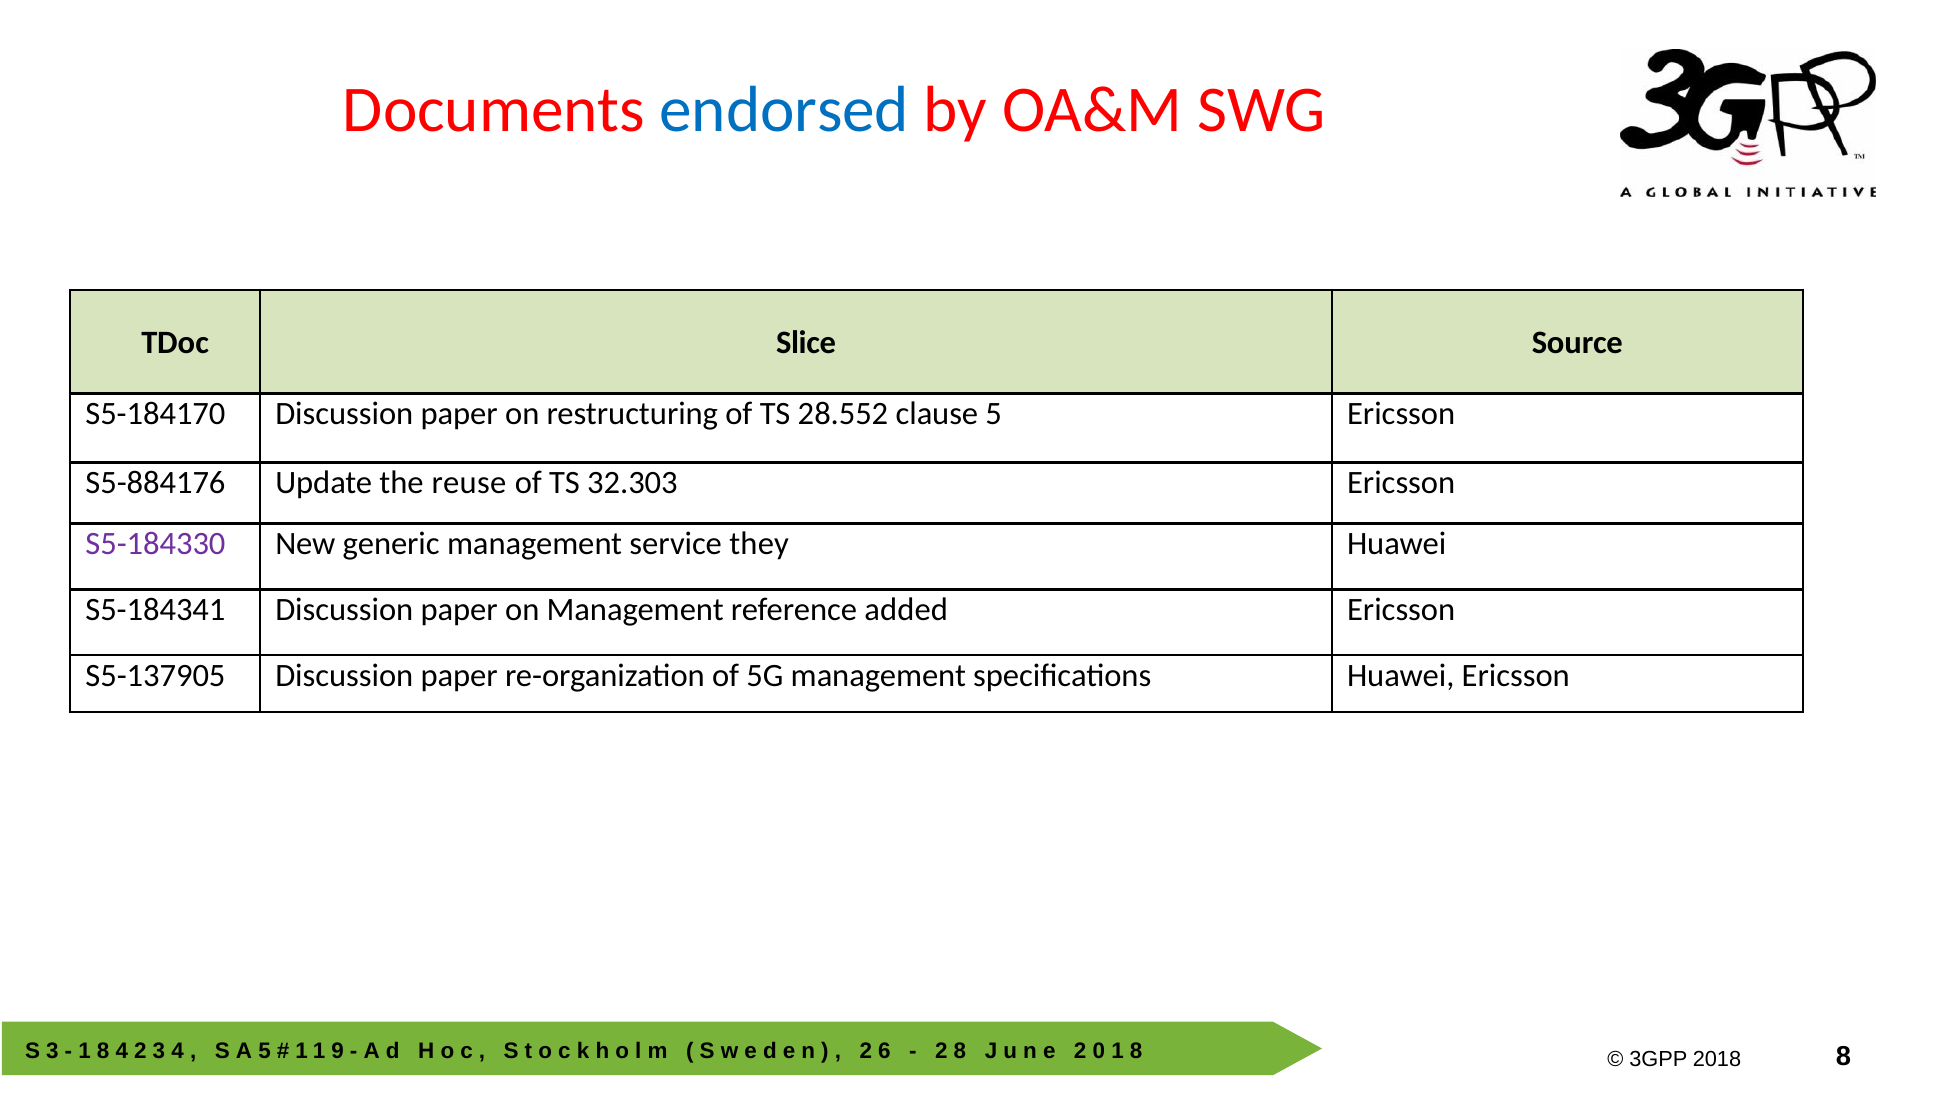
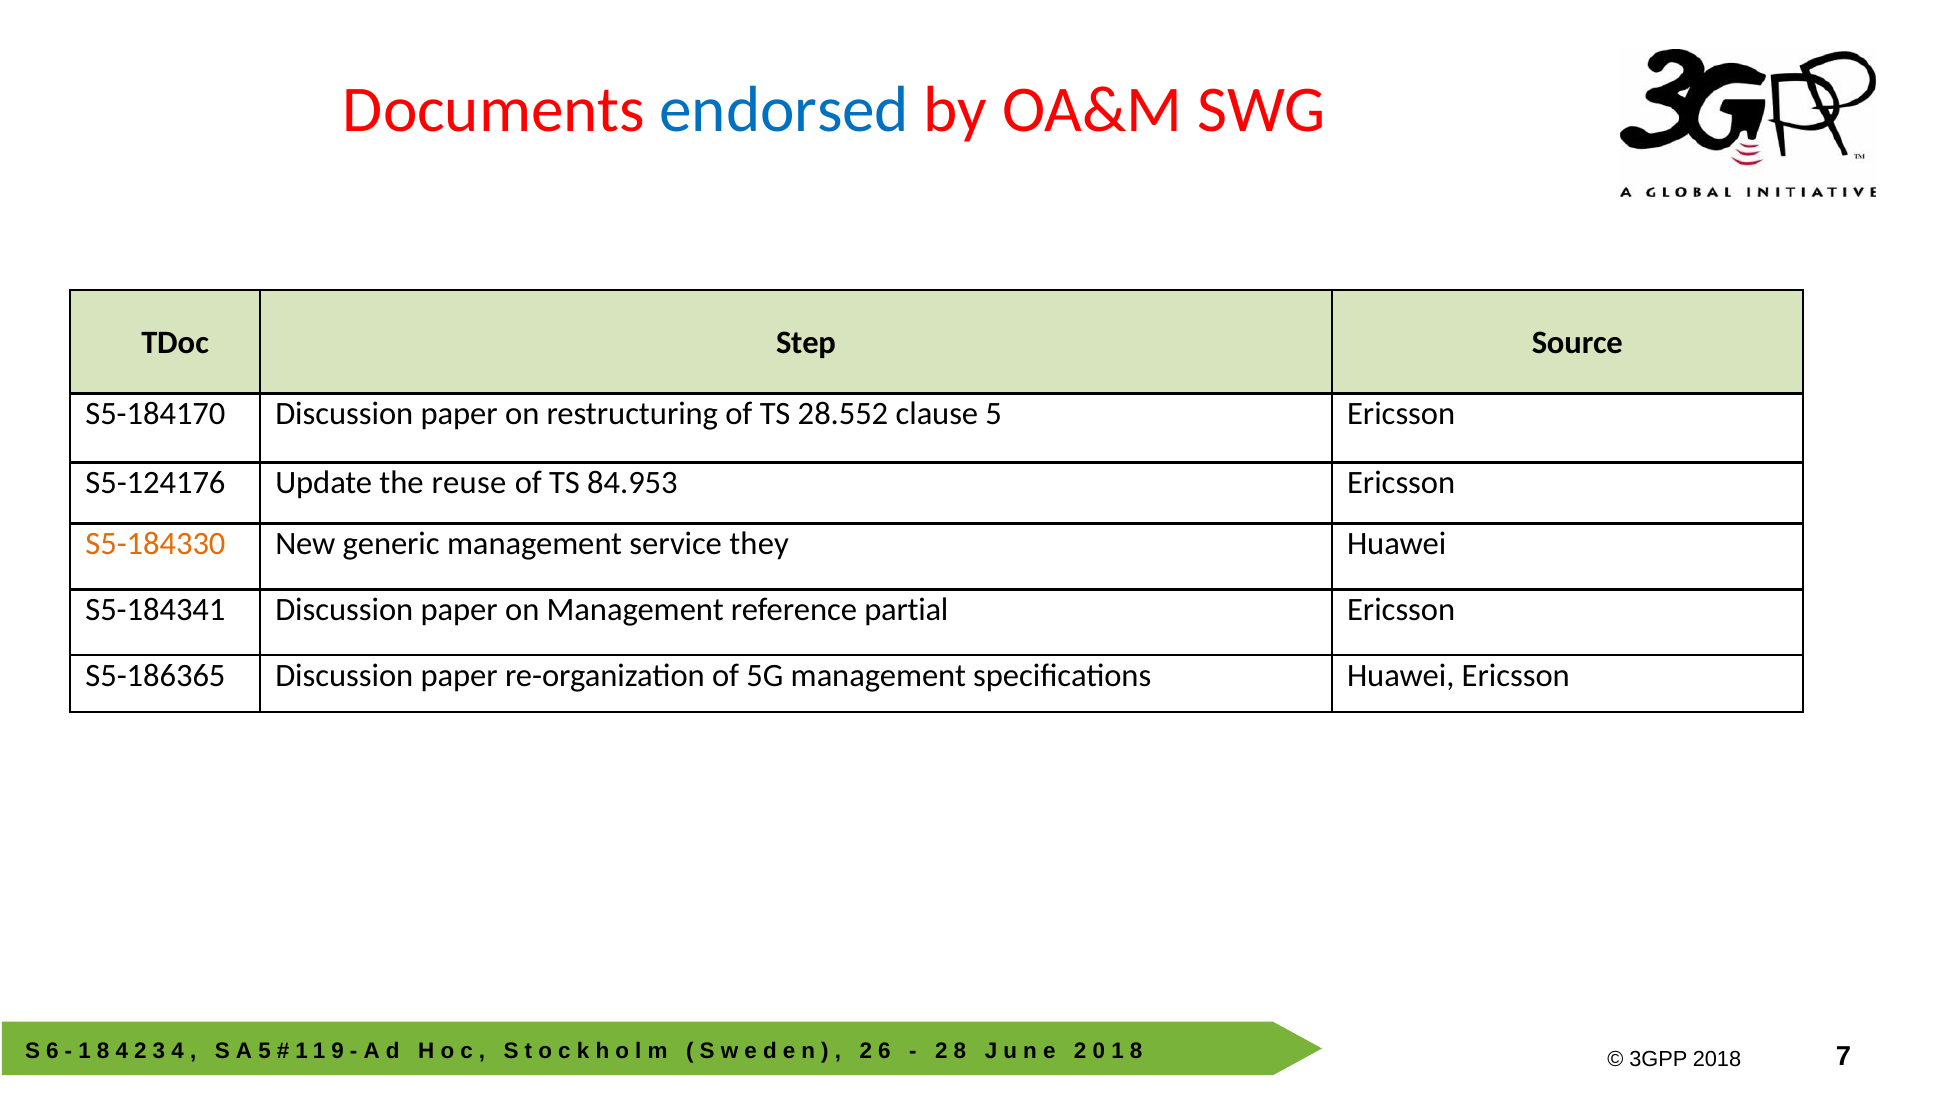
Slice: Slice -> Step
S5-884176: S5-884176 -> S5-124176
32.303: 32.303 -> 84.953
S5-184330 colour: purple -> orange
added: added -> partial
S5-137905: S5-137905 -> S5-186365
3 at (52, 1051): 3 -> 6
8 at (1844, 1057): 8 -> 7
